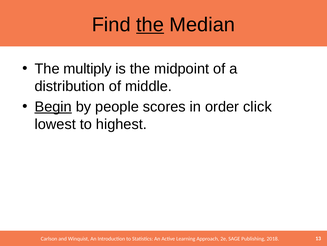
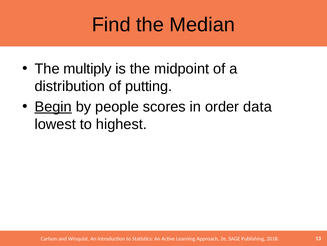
the at (150, 25) underline: present -> none
middle: middle -> putting
click: click -> data
